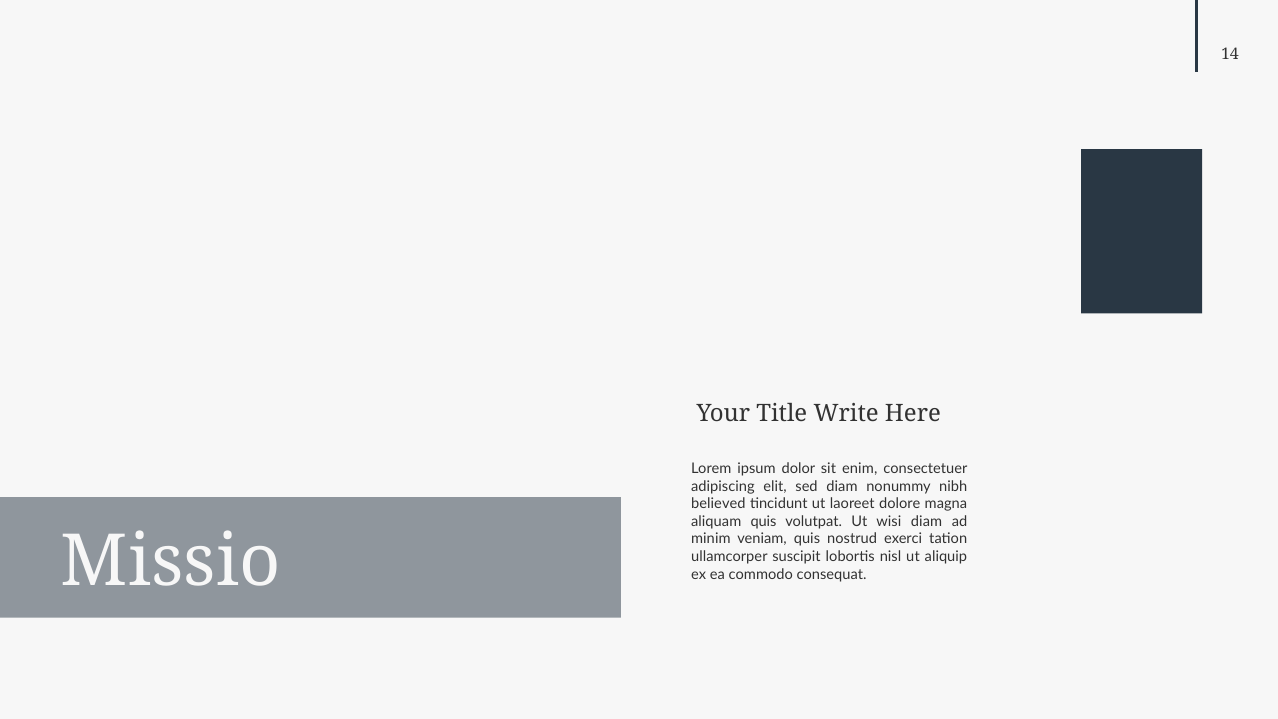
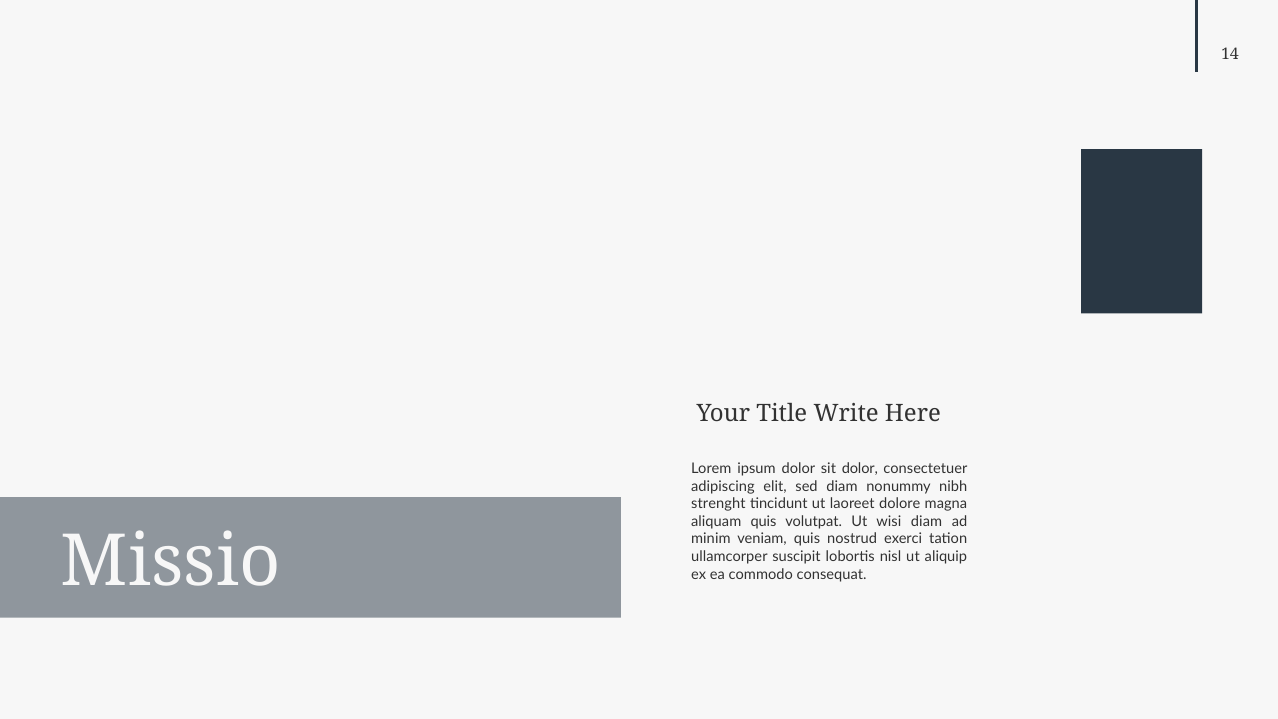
sit enim: enim -> dolor
believed: believed -> strenght
